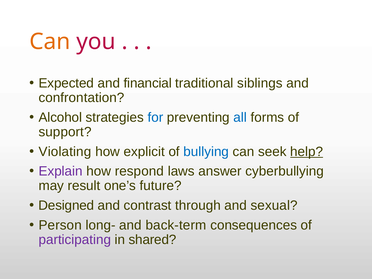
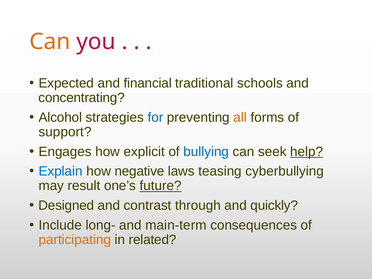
siblings: siblings -> schools
confrontation: confrontation -> concentrating
all colour: blue -> orange
Violating: Violating -> Engages
Explain colour: purple -> blue
respond: respond -> negative
answer: answer -> teasing
future underline: none -> present
sexual: sexual -> quickly
Person: Person -> Include
back-term: back-term -> main-term
participating colour: purple -> orange
shared: shared -> related
